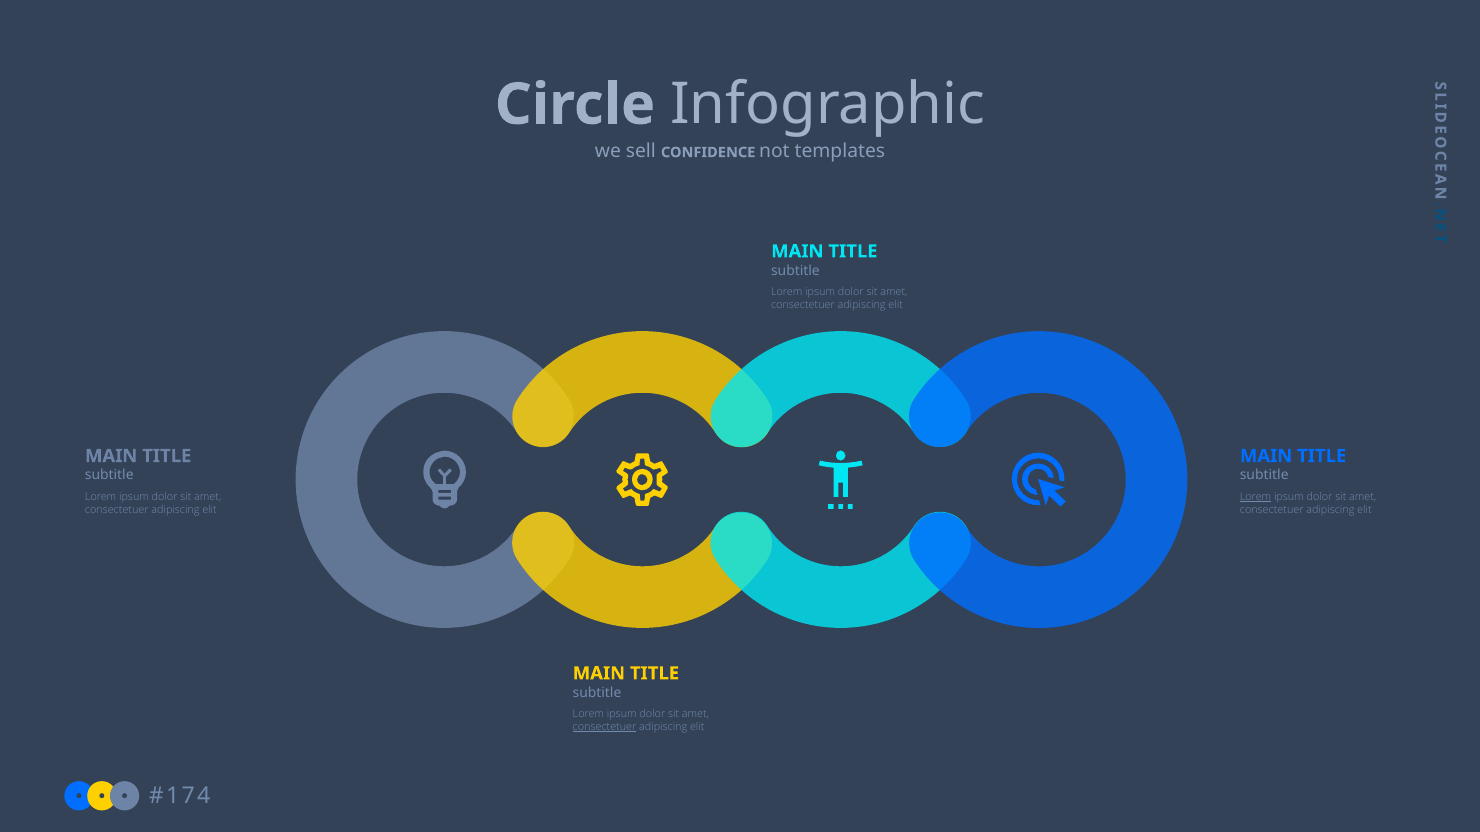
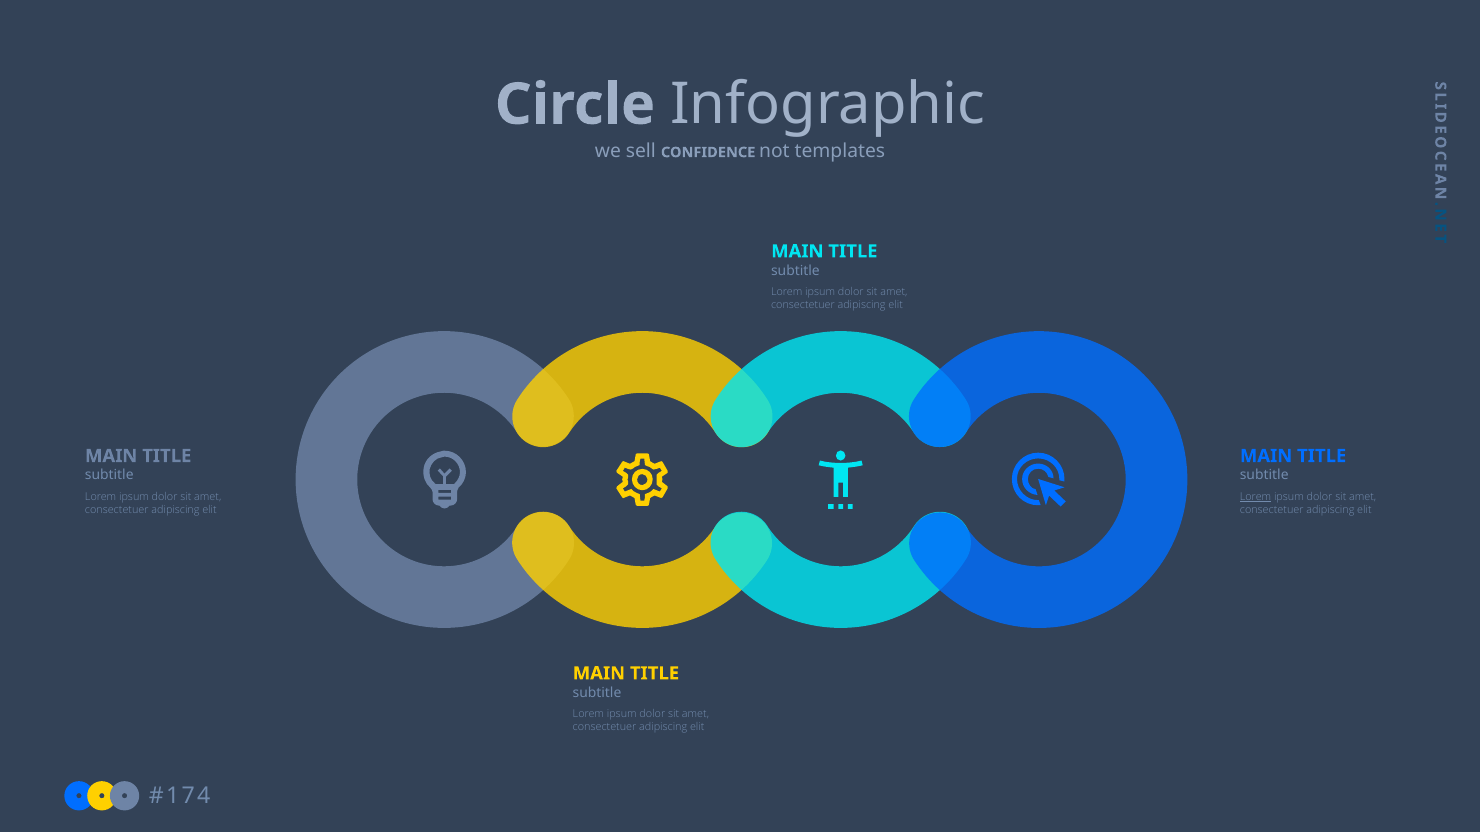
consectetuer at (605, 727) underline: present -> none
